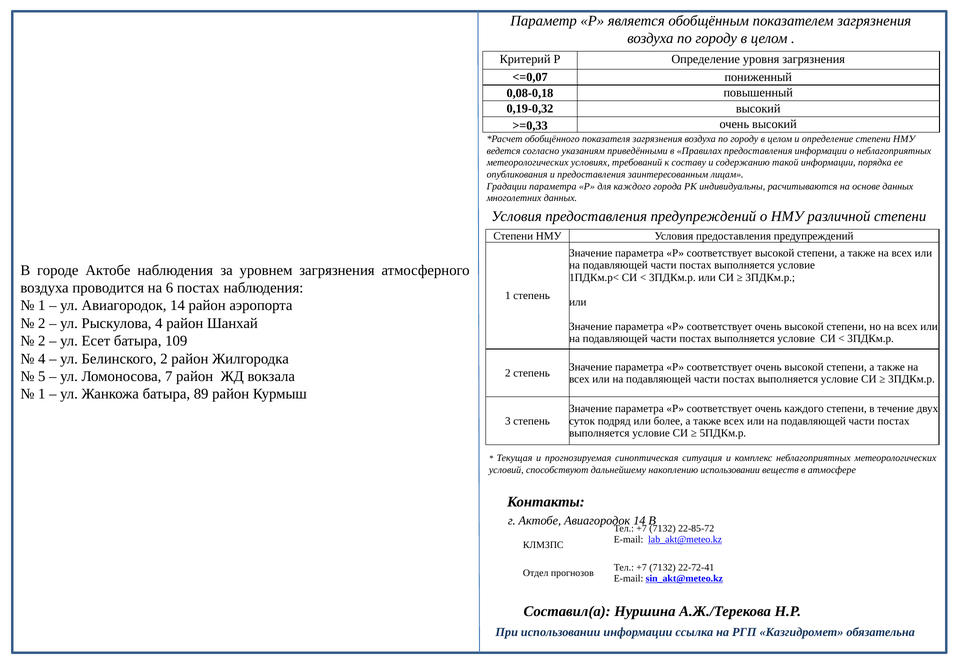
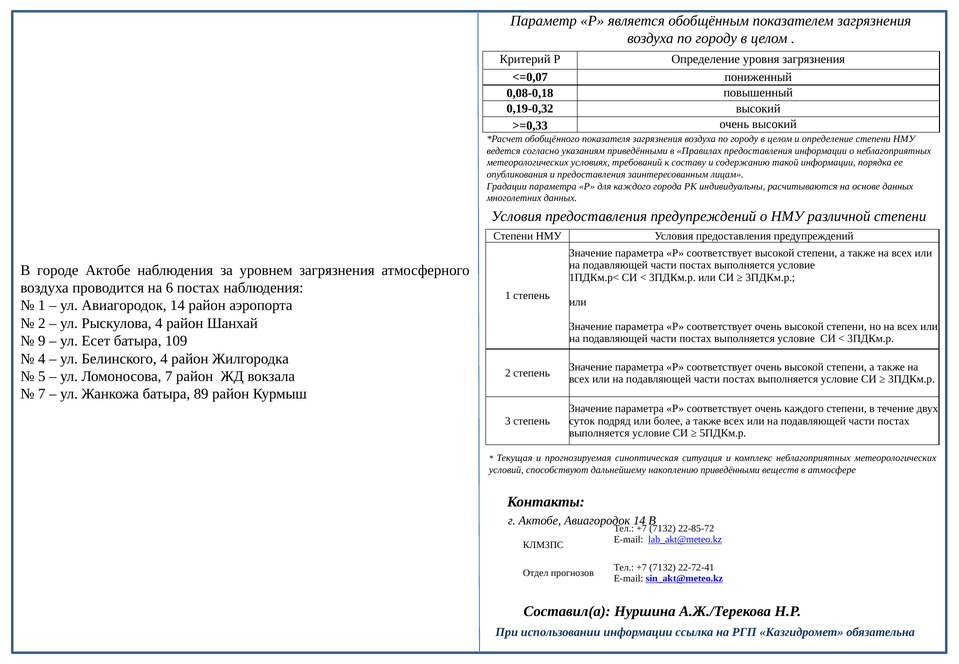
2 at (42, 341): 2 -> 9
Белинского 2: 2 -> 4
1 at (42, 394): 1 -> 7
накоплению использовании: использовании -> приведёнными
